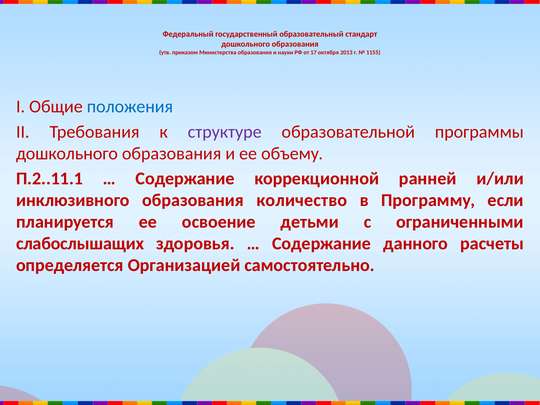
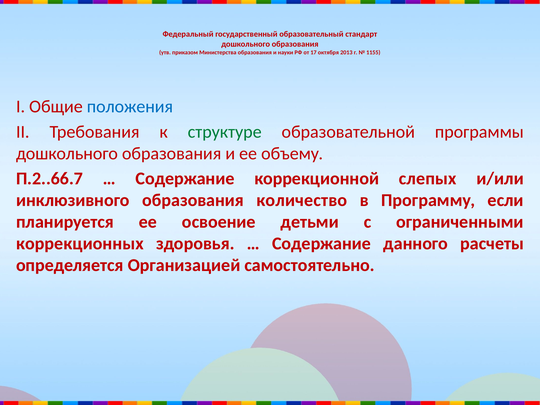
структуре colour: purple -> green
П.2..11.1: П.2..11.1 -> П.2..66.7
ранней: ранней -> слепых
слабослышащих: слабослышащих -> коррекционных
